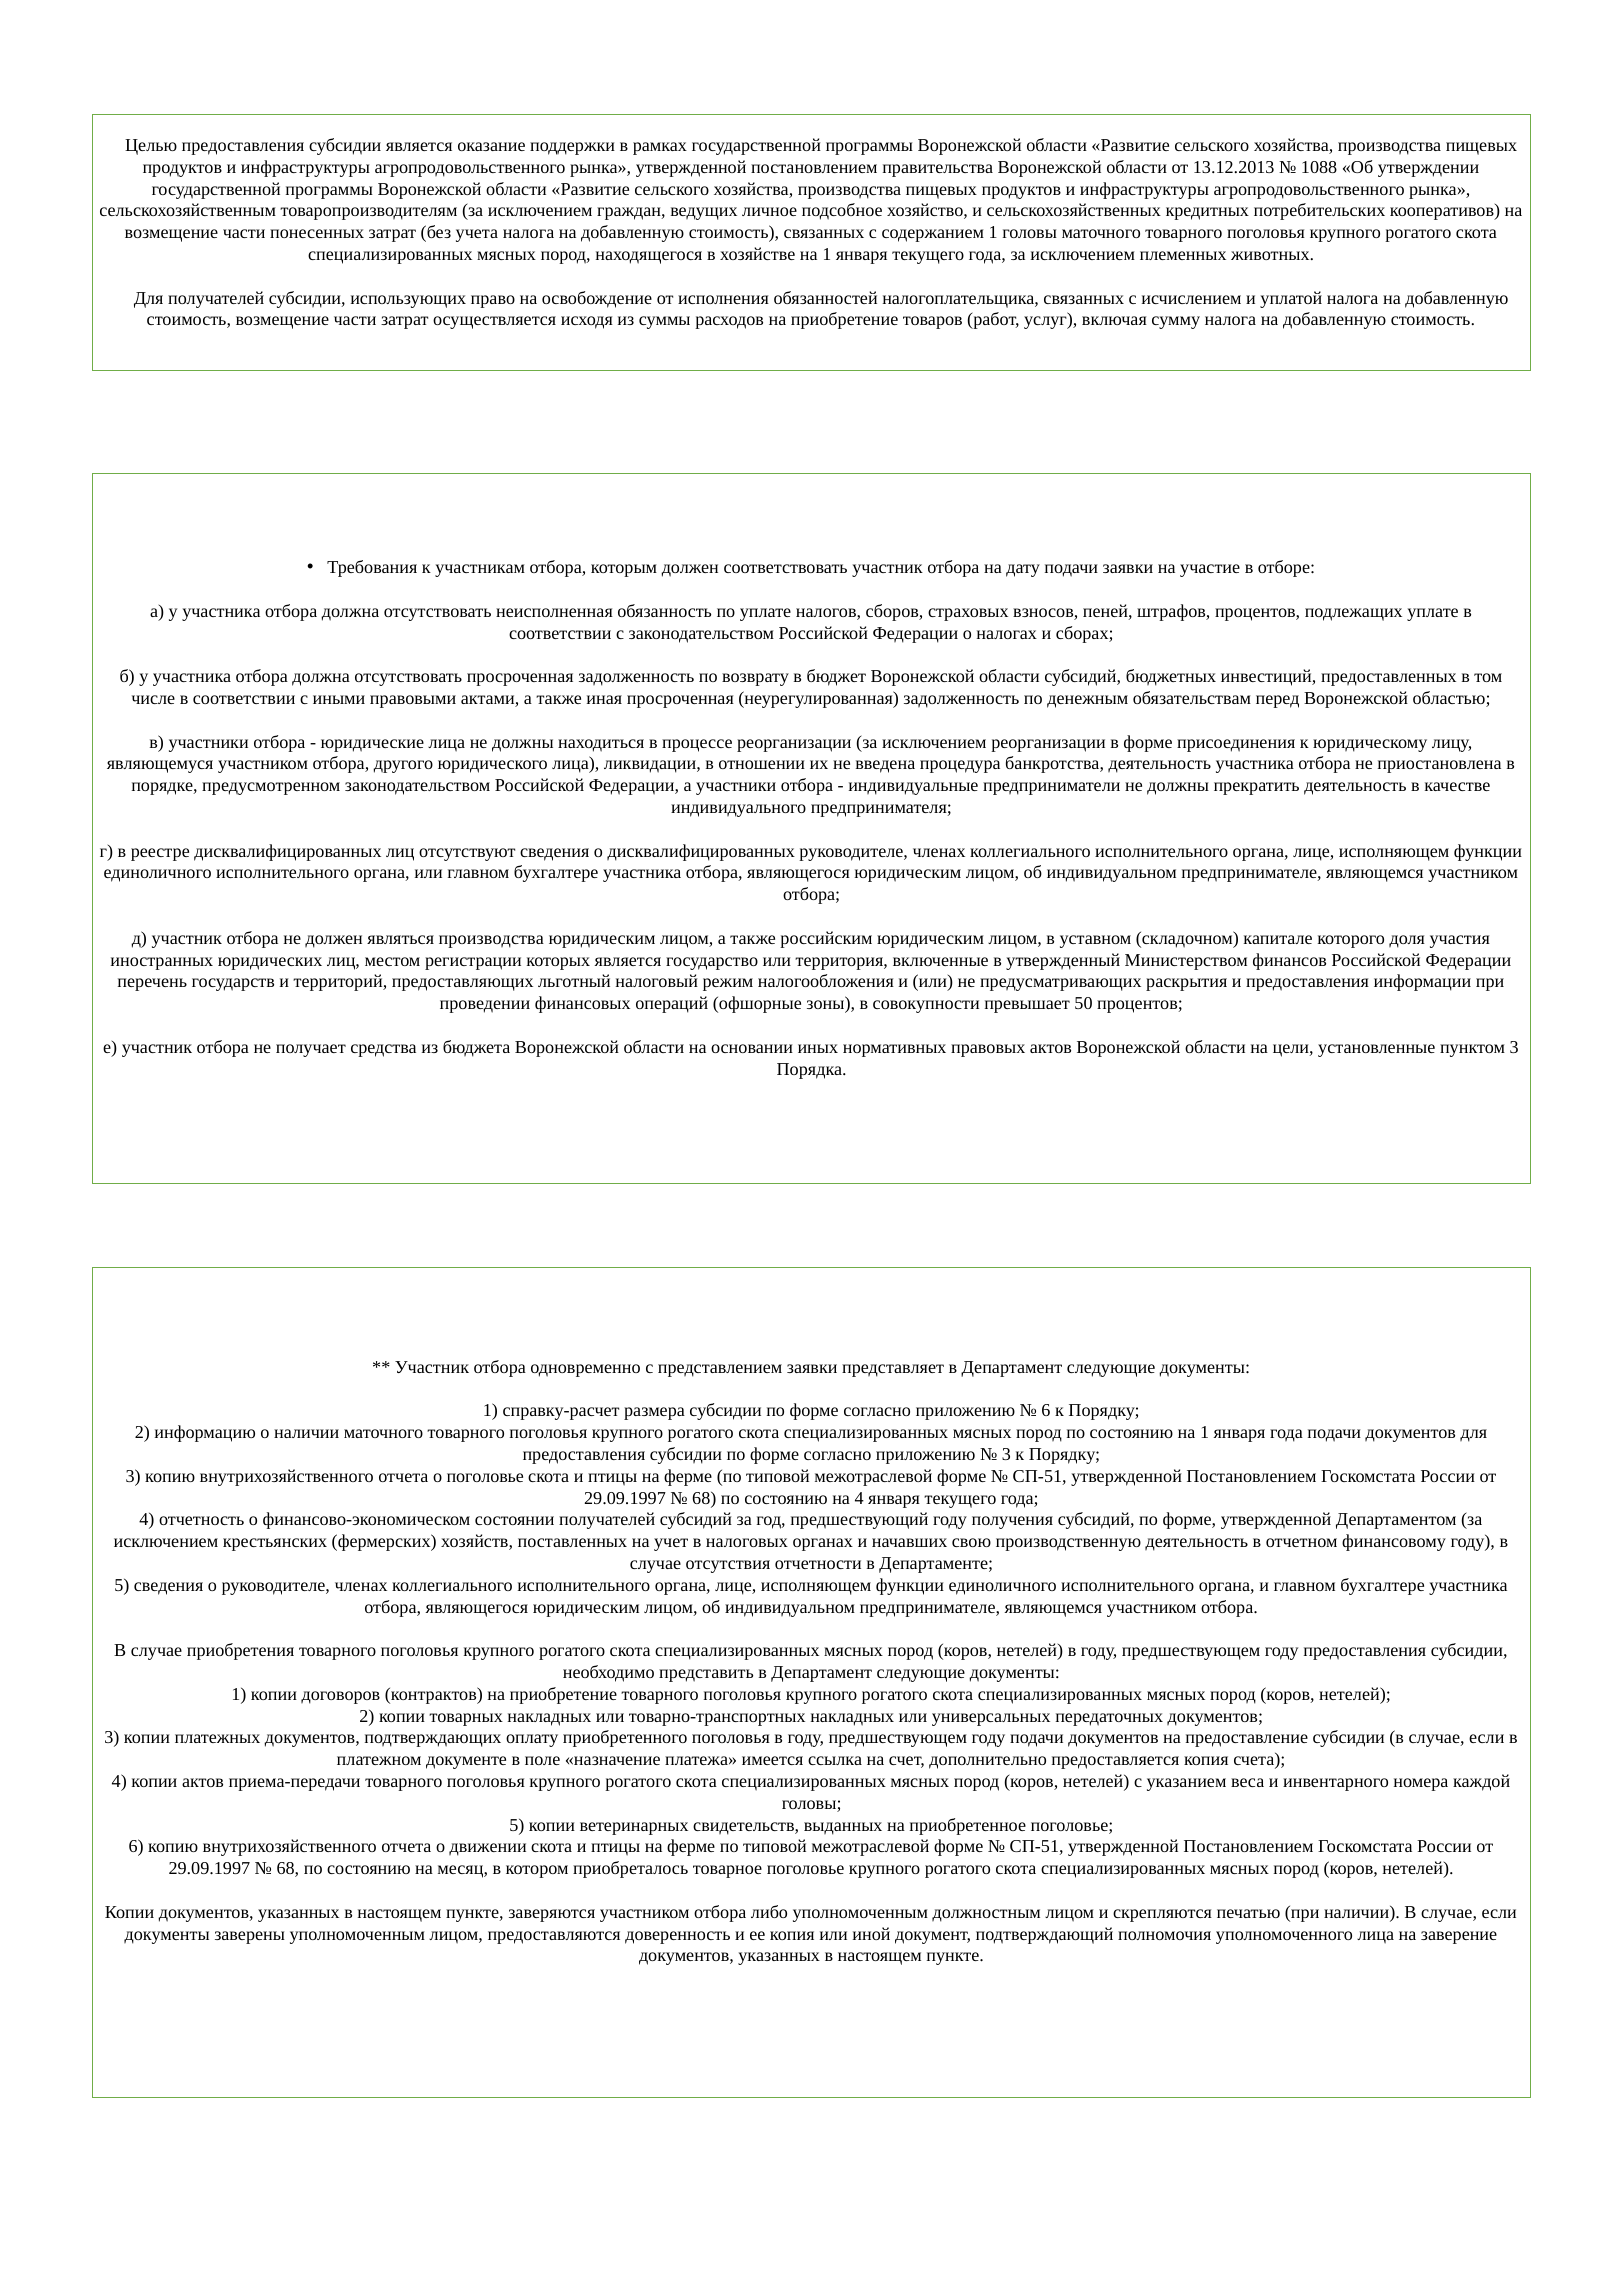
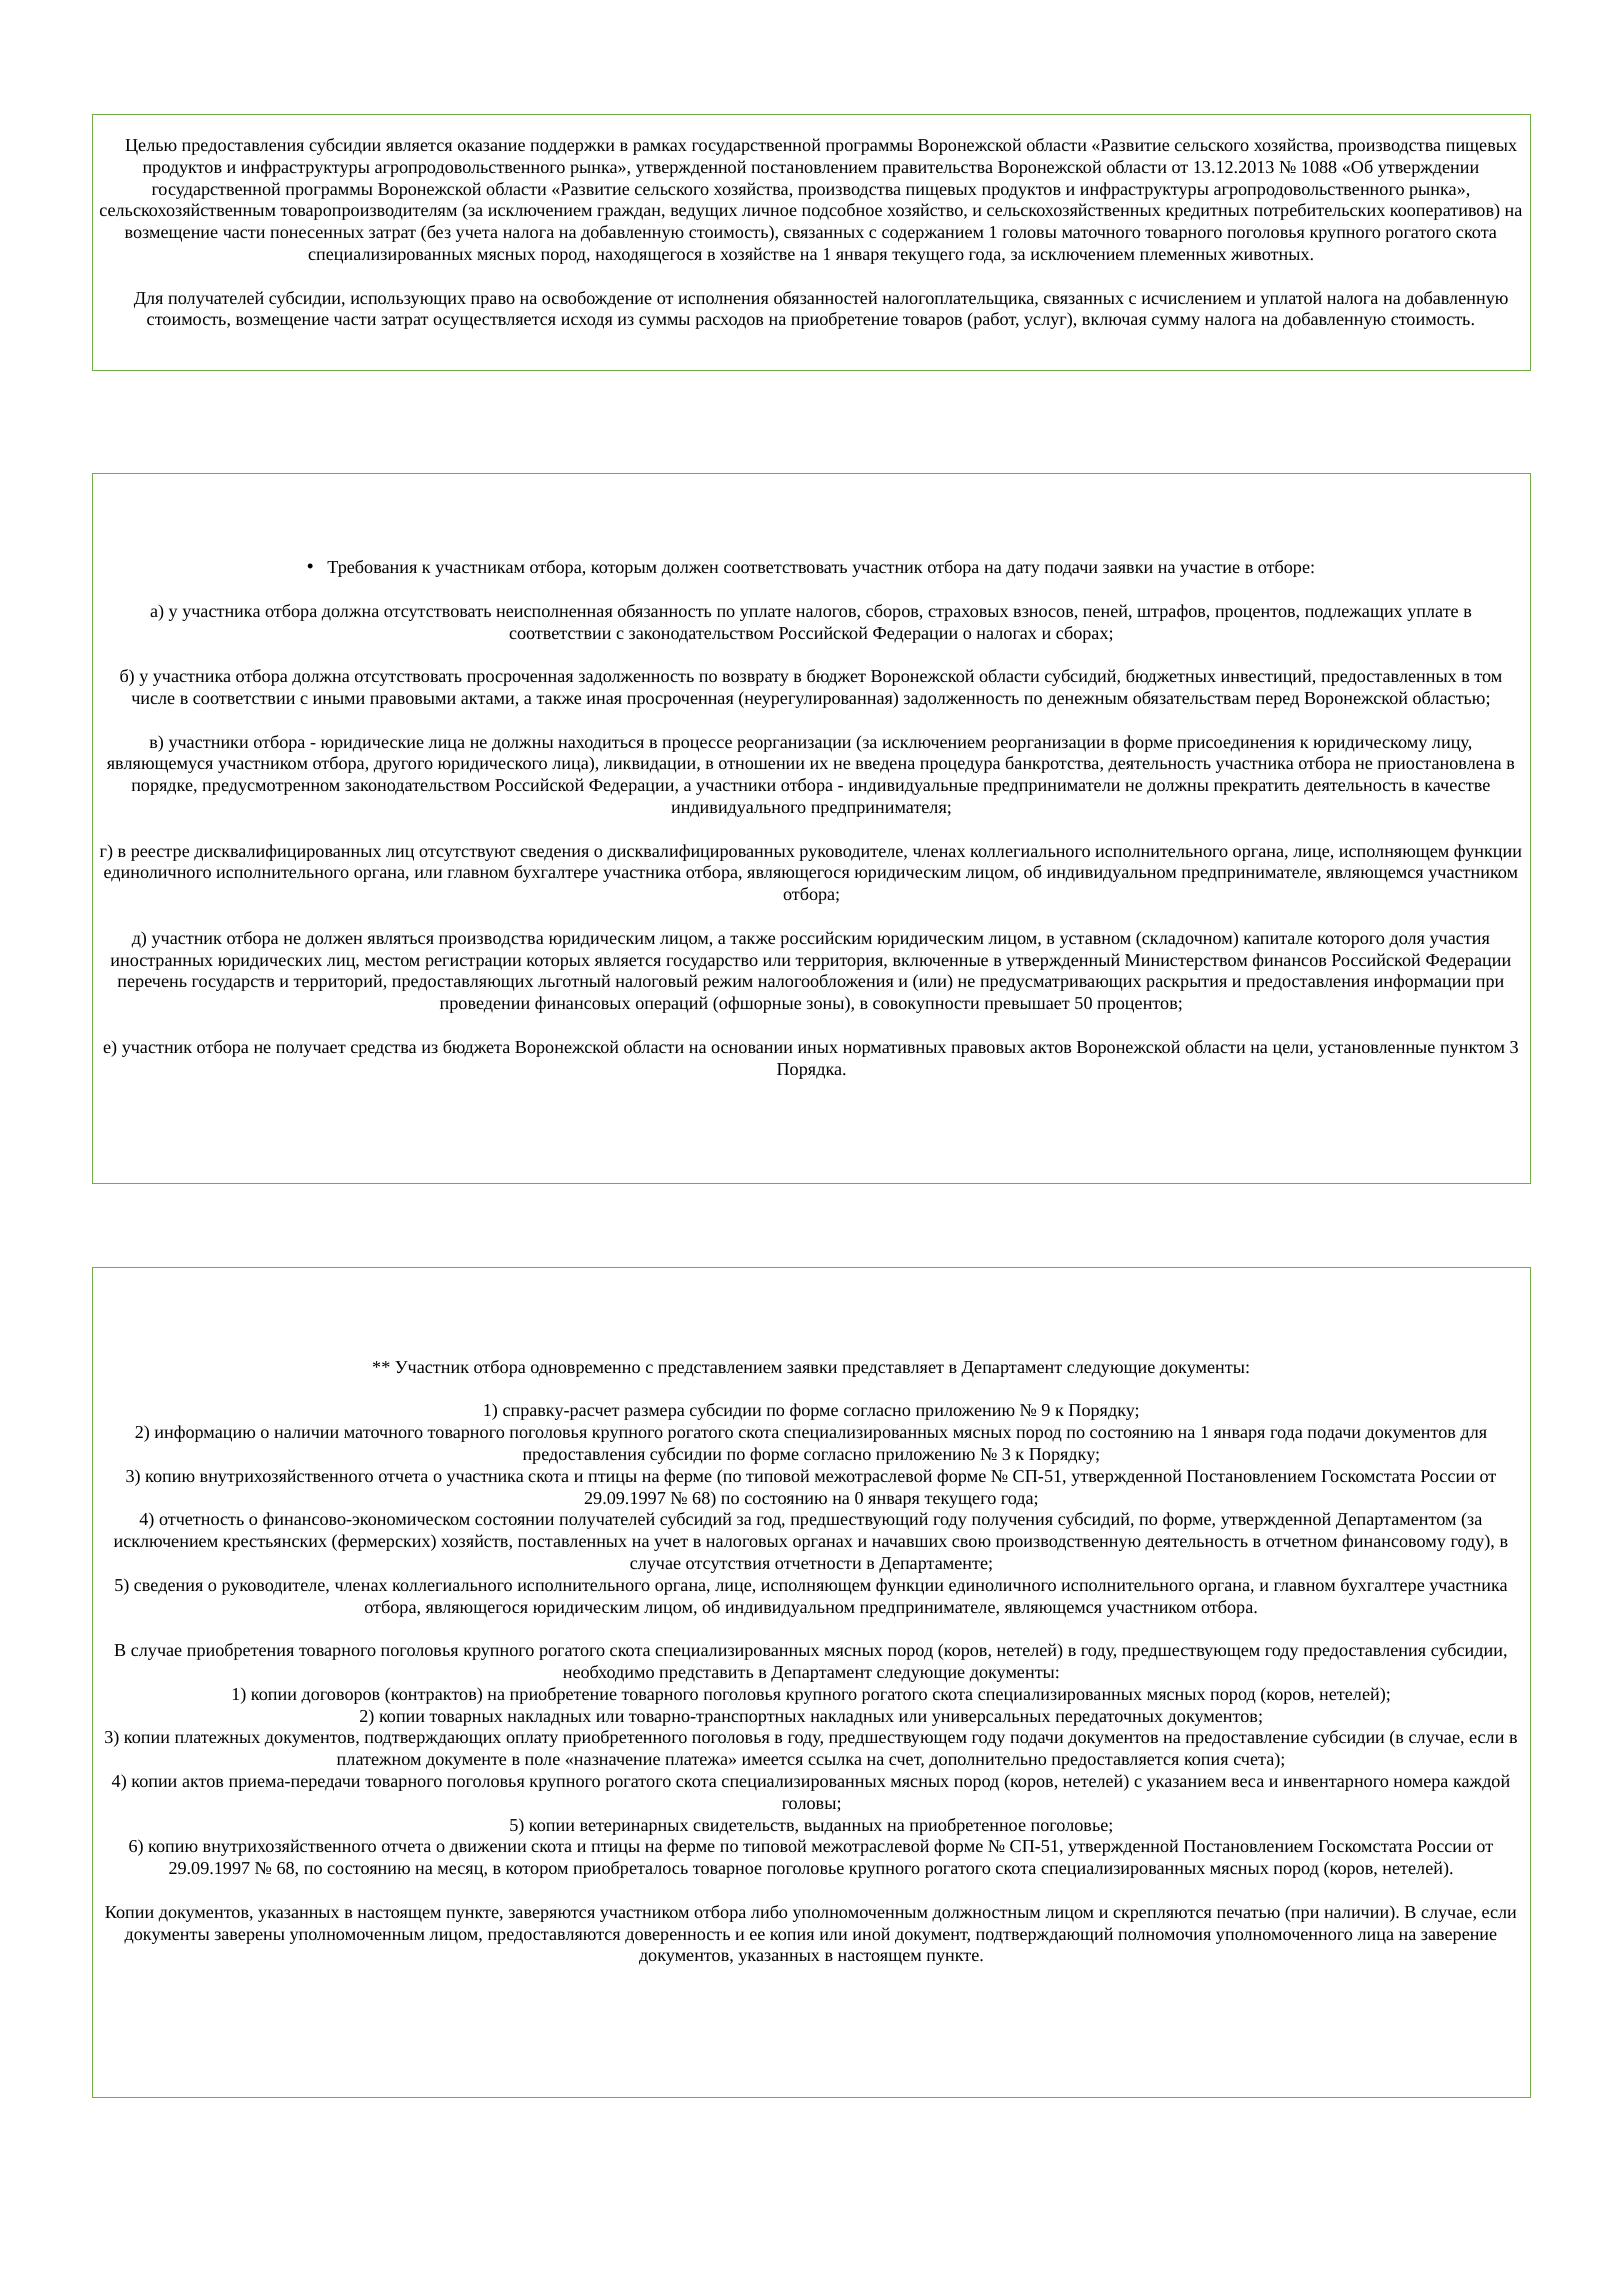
6 at (1046, 1411): 6 -> 9
о поголовье: поголовье -> участника
на 4: 4 -> 0
